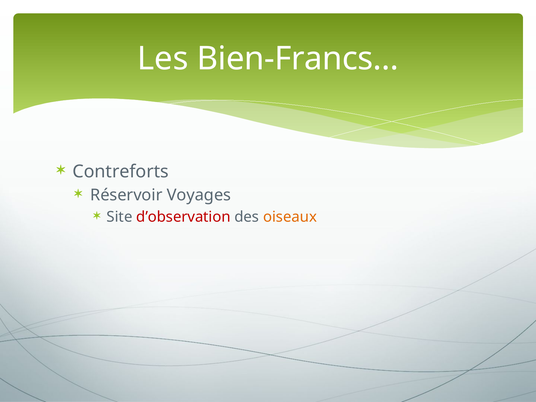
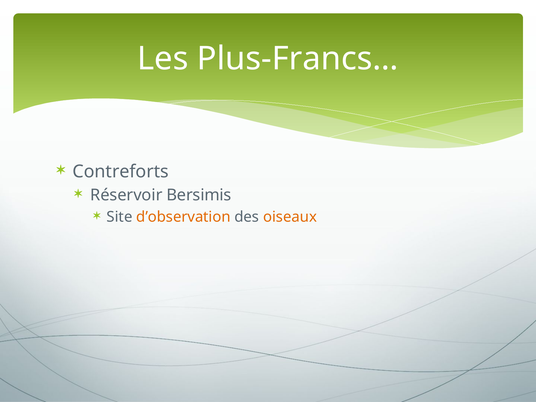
Bien-Francs…: Bien-Francs… -> Plus-Francs…
Voyages: Voyages -> Bersimis
d’observation colour: red -> orange
